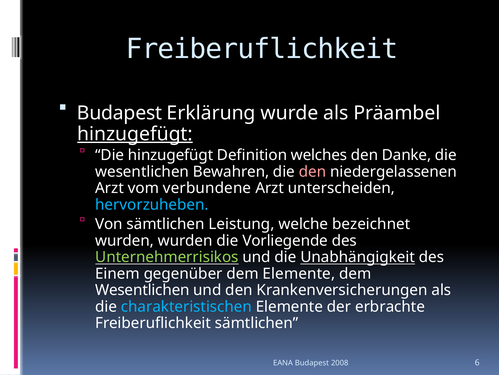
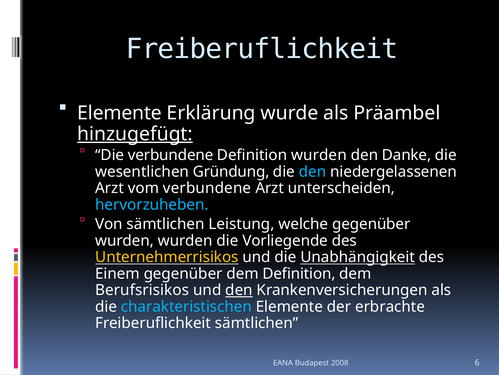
Budapest at (120, 113): Budapest -> Elemente
Die hinzugefügt: hinzugefügt -> verbundene
Definition welches: welches -> wurden
Bewahren: Bewahren -> Gründung
den at (313, 171) colour: pink -> light blue
welche bezeichnet: bezeichnet -> gegenüber
Unternehmerrisikos colour: light green -> yellow
dem Elemente: Elemente -> Definition
Wesentlichen at (142, 290): Wesentlichen -> Berufsrisikos
den at (239, 290) underline: none -> present
